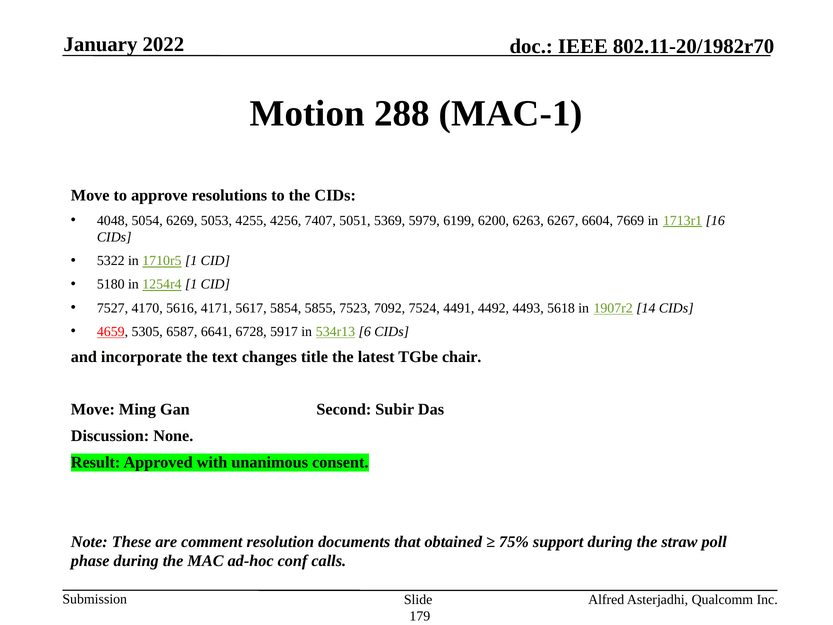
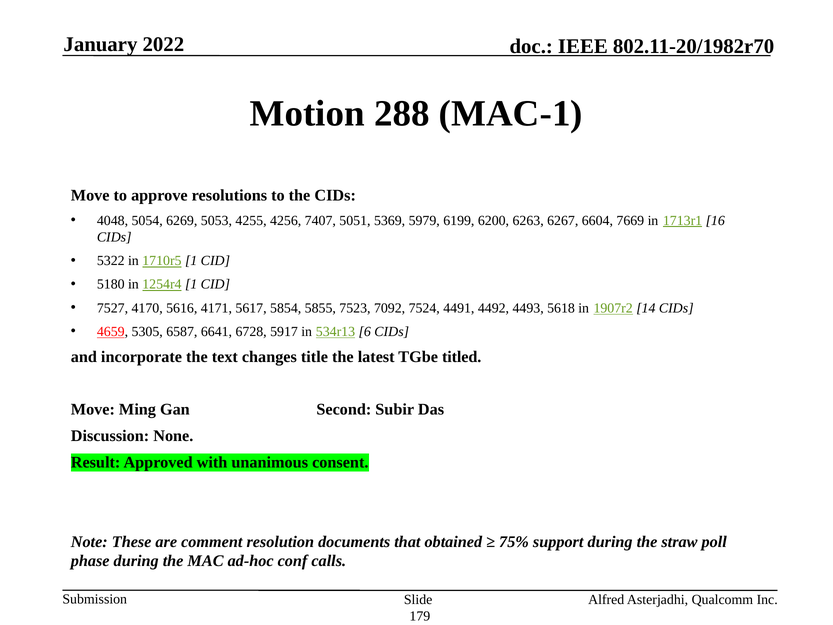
chair: chair -> titled
